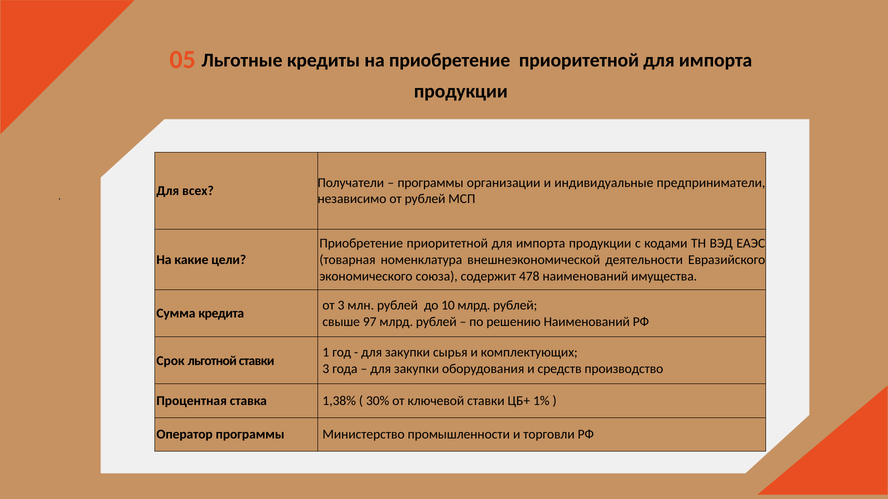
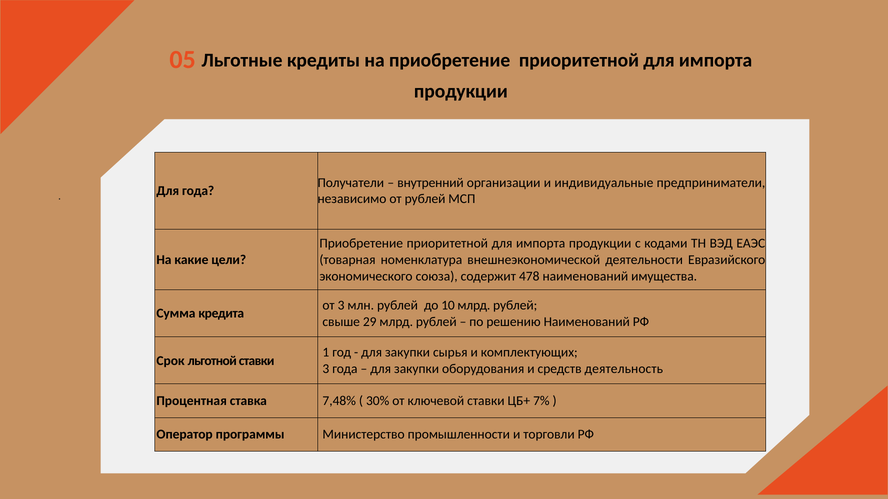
программы at (430, 183): программы -> внутренний
Для всех: всех -> года
97: 97 -> 29
производство: производство -> деятельность
1,38%: 1,38% -> 7,48%
1%: 1% -> 7%
